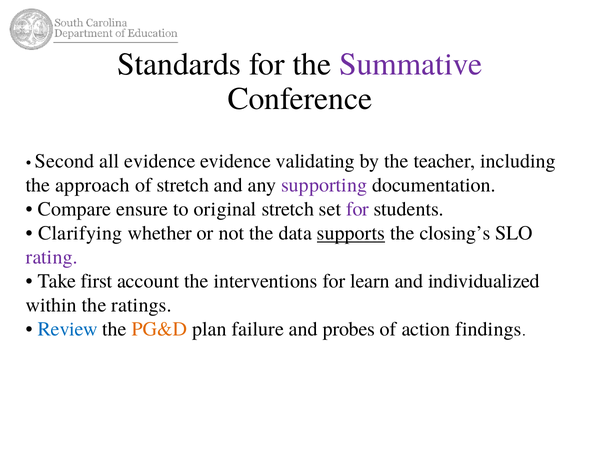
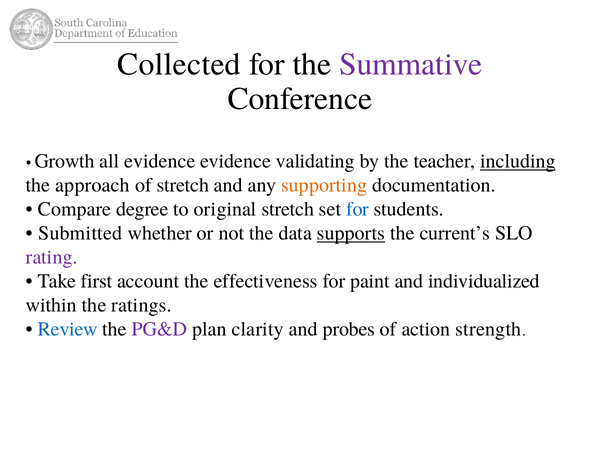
Standards: Standards -> Collected
Second: Second -> Growth
including underline: none -> present
supporting colour: purple -> orange
ensure: ensure -> degree
for at (358, 209) colour: purple -> blue
Clarifying: Clarifying -> Submitted
closing’s: closing’s -> current’s
interventions: interventions -> effectiveness
learn: learn -> paint
PG&D colour: orange -> purple
failure: failure -> clarity
findings: findings -> strength
